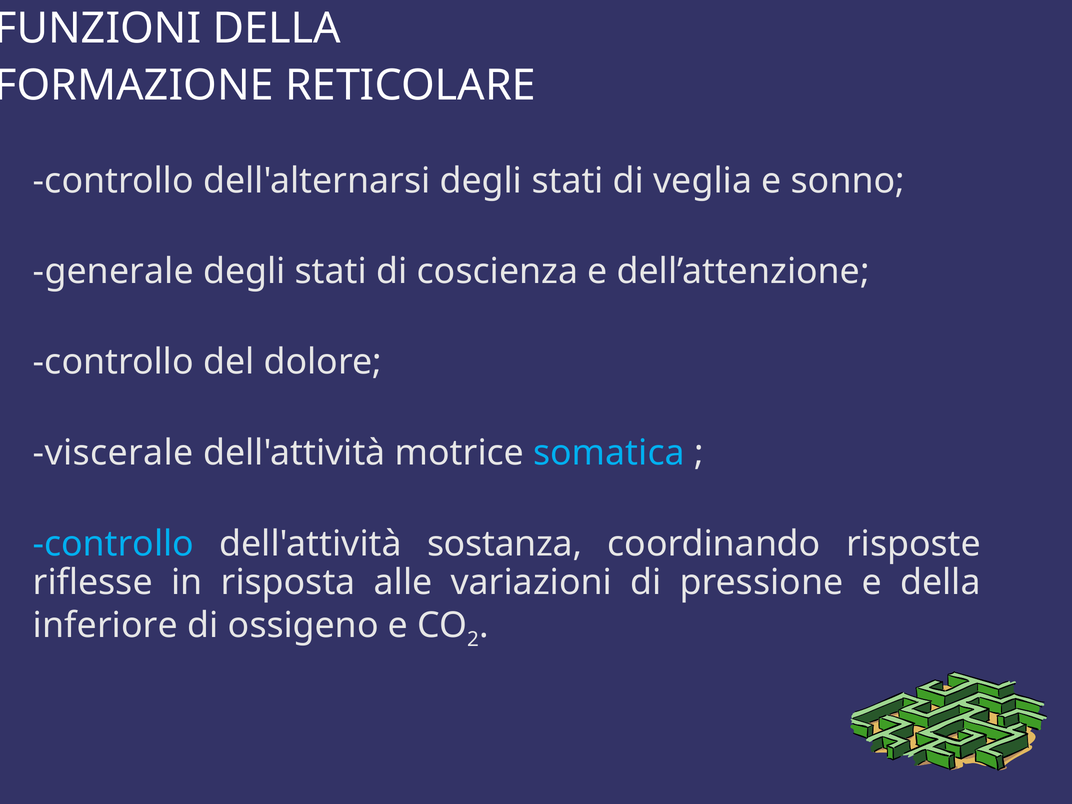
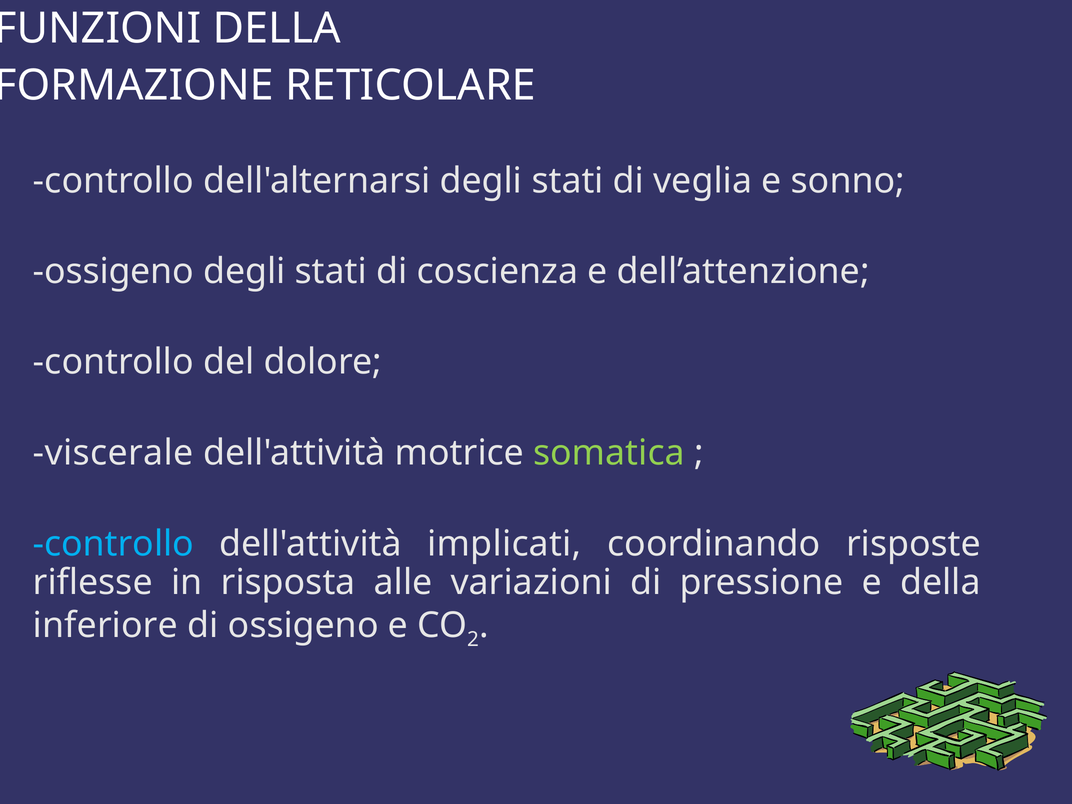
generale at (113, 272): generale -> ossigeno
somatica colour: light blue -> light green
sostanza: sostanza -> implicati
